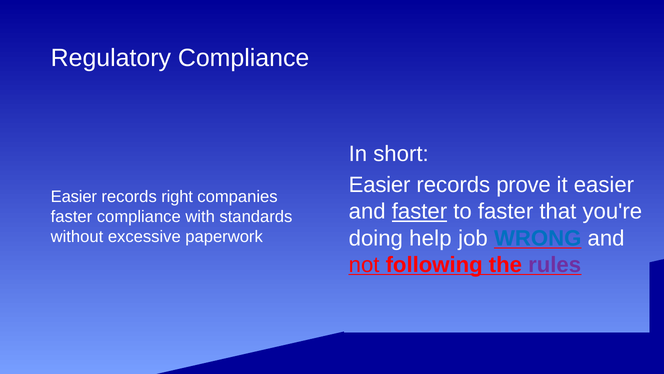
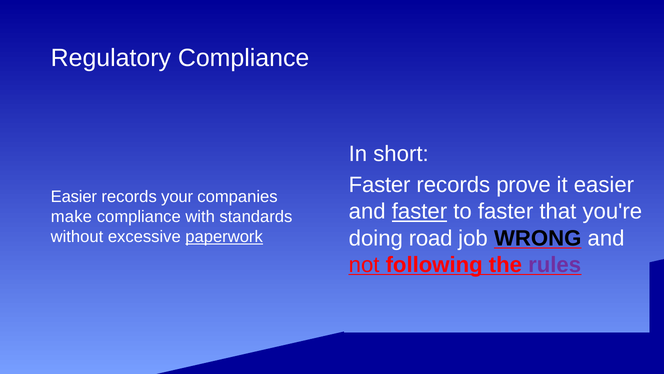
Easier at (380, 185): Easier -> Faster
right: right -> your
faster at (71, 216): faster -> make
help: help -> road
WRONG colour: blue -> black
paperwork underline: none -> present
